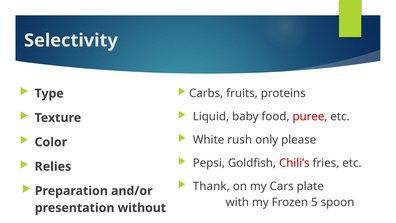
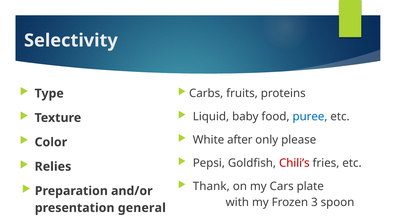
puree colour: red -> blue
rush: rush -> after
5: 5 -> 3
without: without -> general
